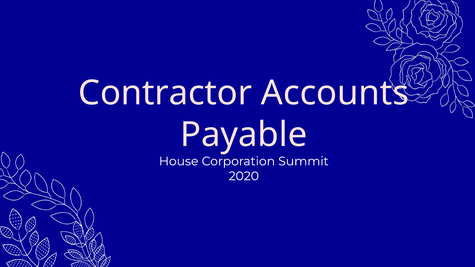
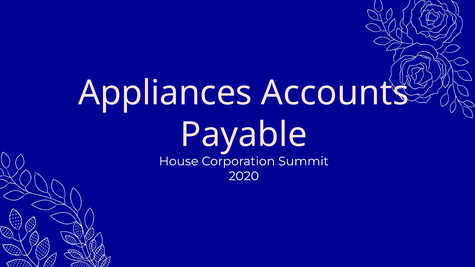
Contractor: Contractor -> Appliances
